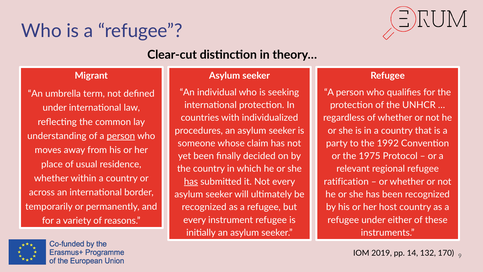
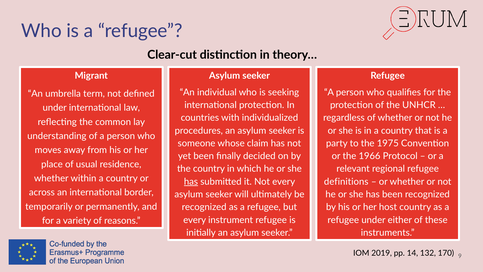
person at (121, 136) underline: present -> none
1992: 1992 -> 1975
1975: 1975 -> 1966
ratification: ratification -> definitions
